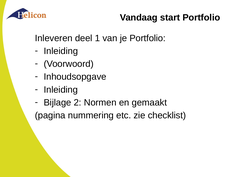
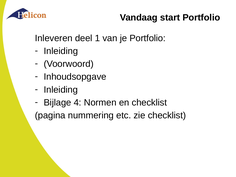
2: 2 -> 4
en gemaakt: gemaakt -> checklist
